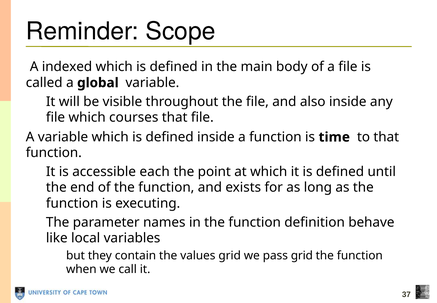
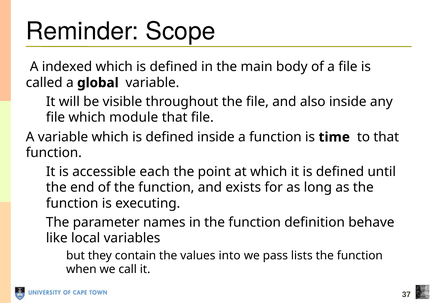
courses: courses -> module
values grid: grid -> into
pass grid: grid -> lists
